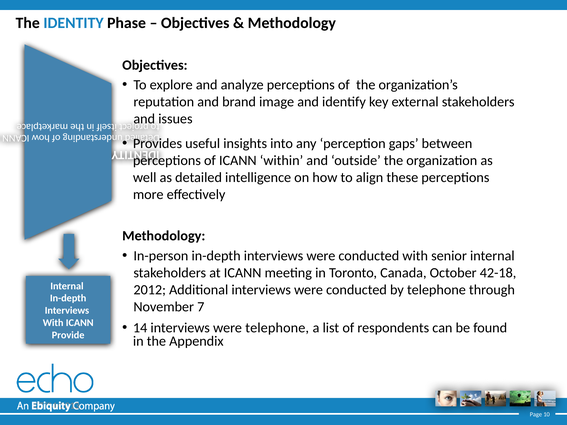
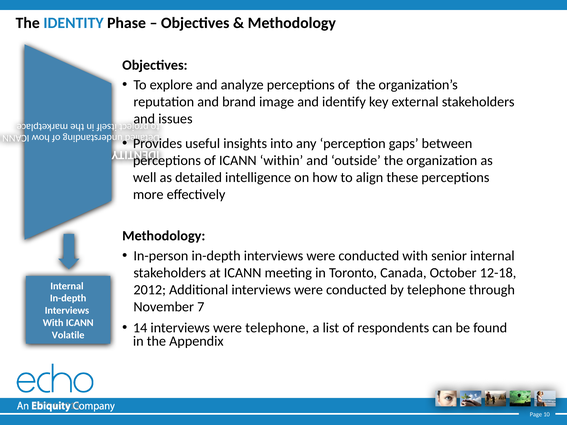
42-18: 42-18 -> 12-18
Provide: Provide -> Volatile
